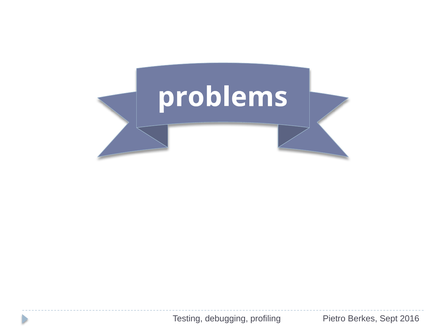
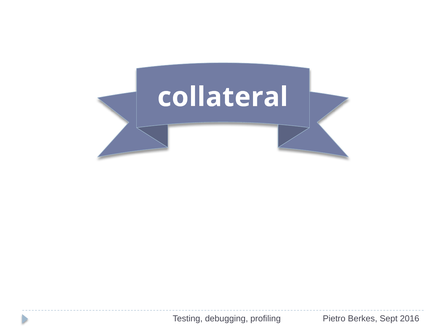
problems: problems -> collateral
